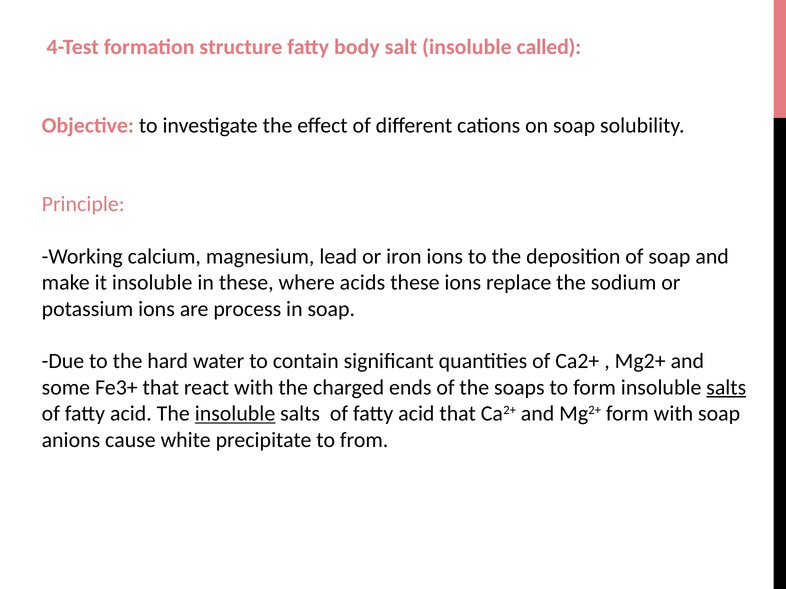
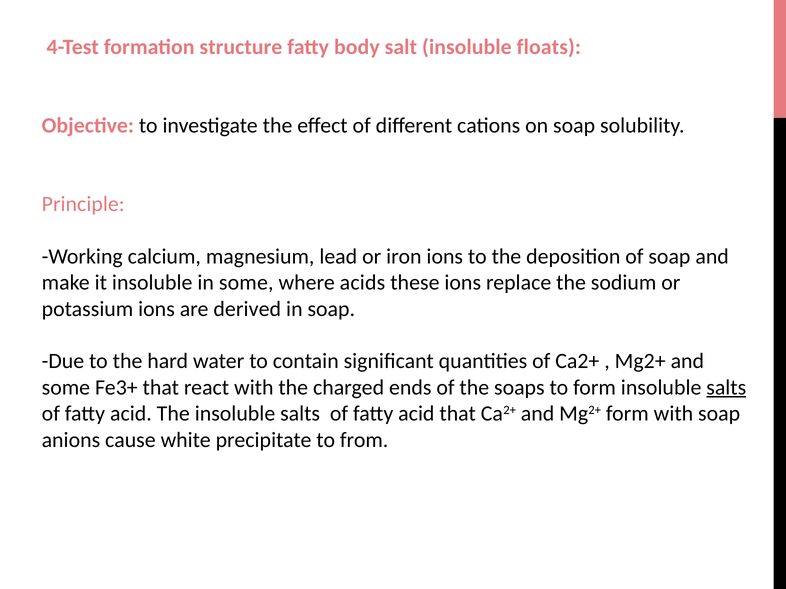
called: called -> floats
in these: these -> some
process: process -> derived
insoluble at (235, 414) underline: present -> none
